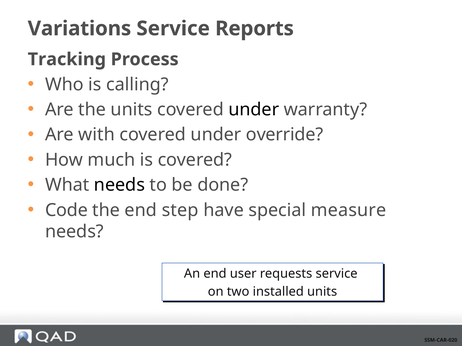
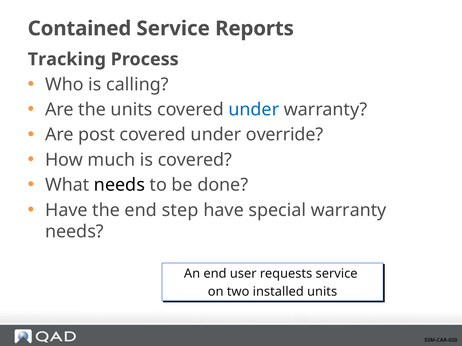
Variations: Variations -> Contained
under at (254, 110) colour: black -> blue
with: with -> post
Code at (66, 210): Code -> Have
special measure: measure -> warranty
